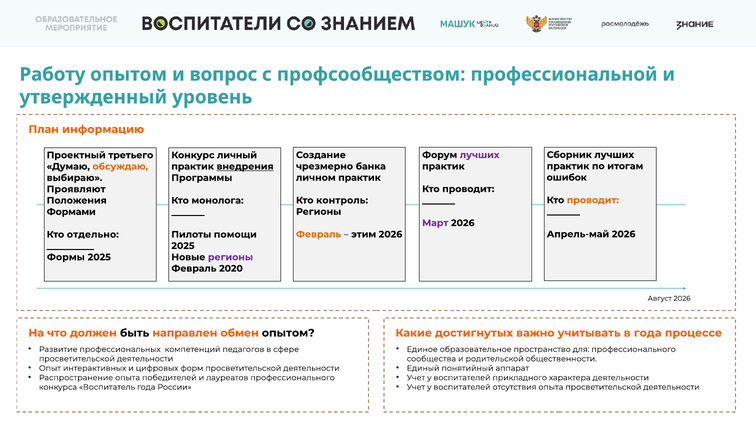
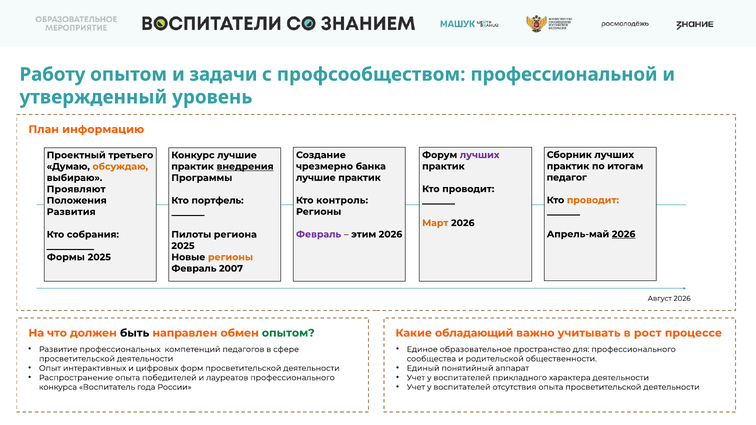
вопрос: вопрос -> задачи
Конкурс личный: личный -> лучшие
ошибок: ошибок -> педагог
личном at (316, 178): личном -> лучшие
монолога: монолога -> портфель
Формами: Формами -> Развития
Март colour: purple -> orange
2026 at (624, 234) underline: none -> present
Февраль at (319, 234) colour: orange -> purple
отдельно: отдельно -> собрания
помощи: помощи -> региона
регионы at (231, 257) colour: purple -> orange
2020: 2020 -> 2007
опытом at (288, 333) colour: black -> green
достигнутых: достигнутых -> обладающий
в года: года -> рост
